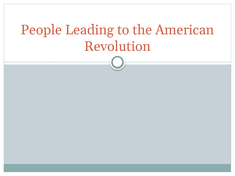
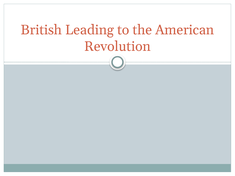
People: People -> British
